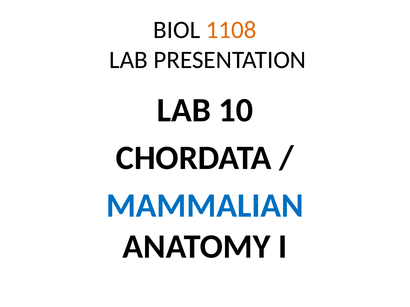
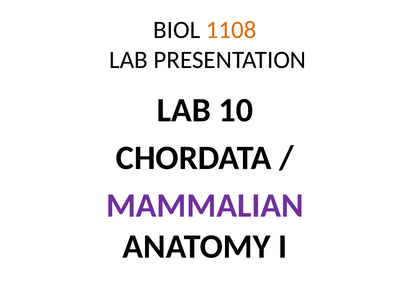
MAMMALIAN colour: blue -> purple
